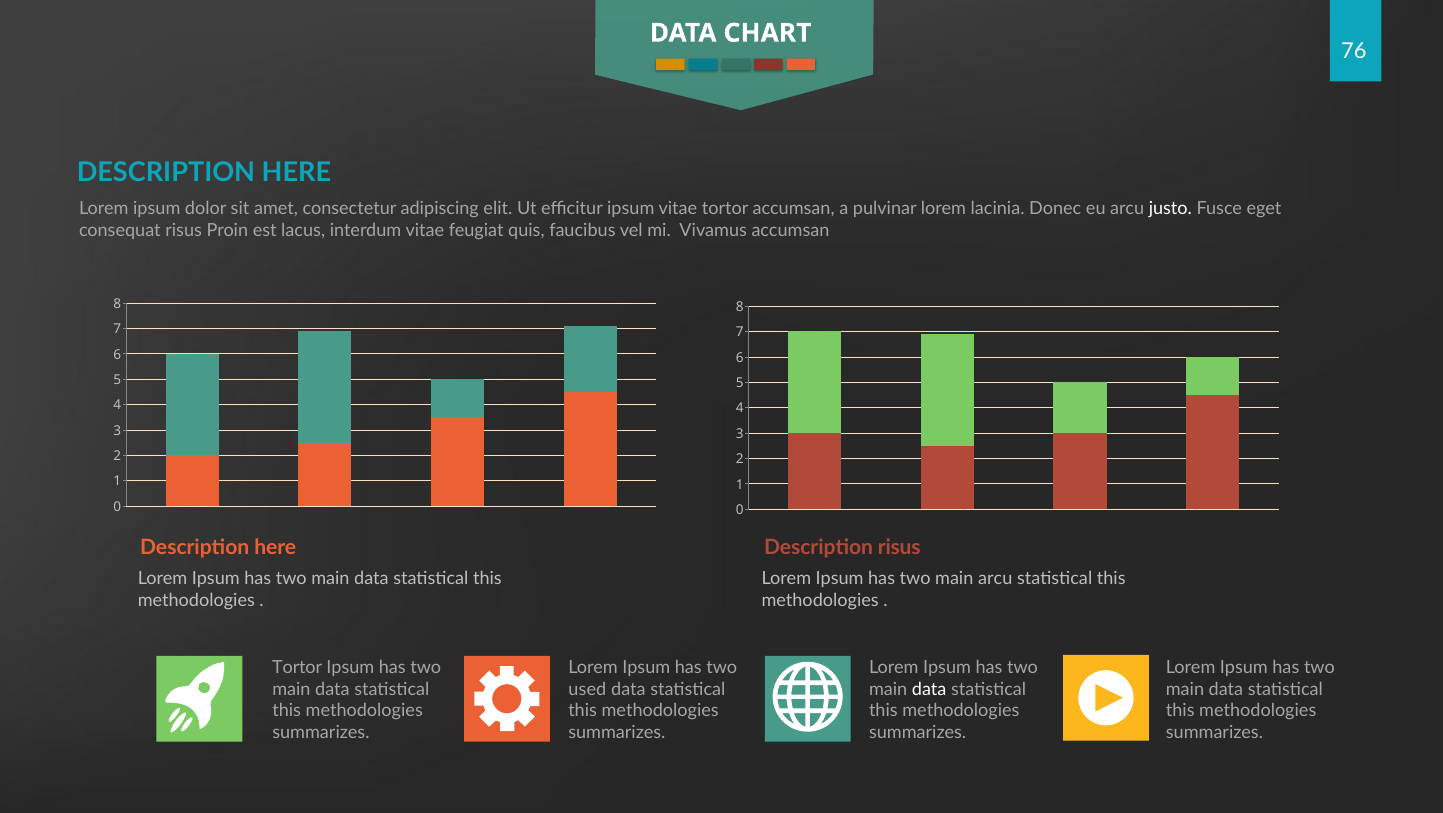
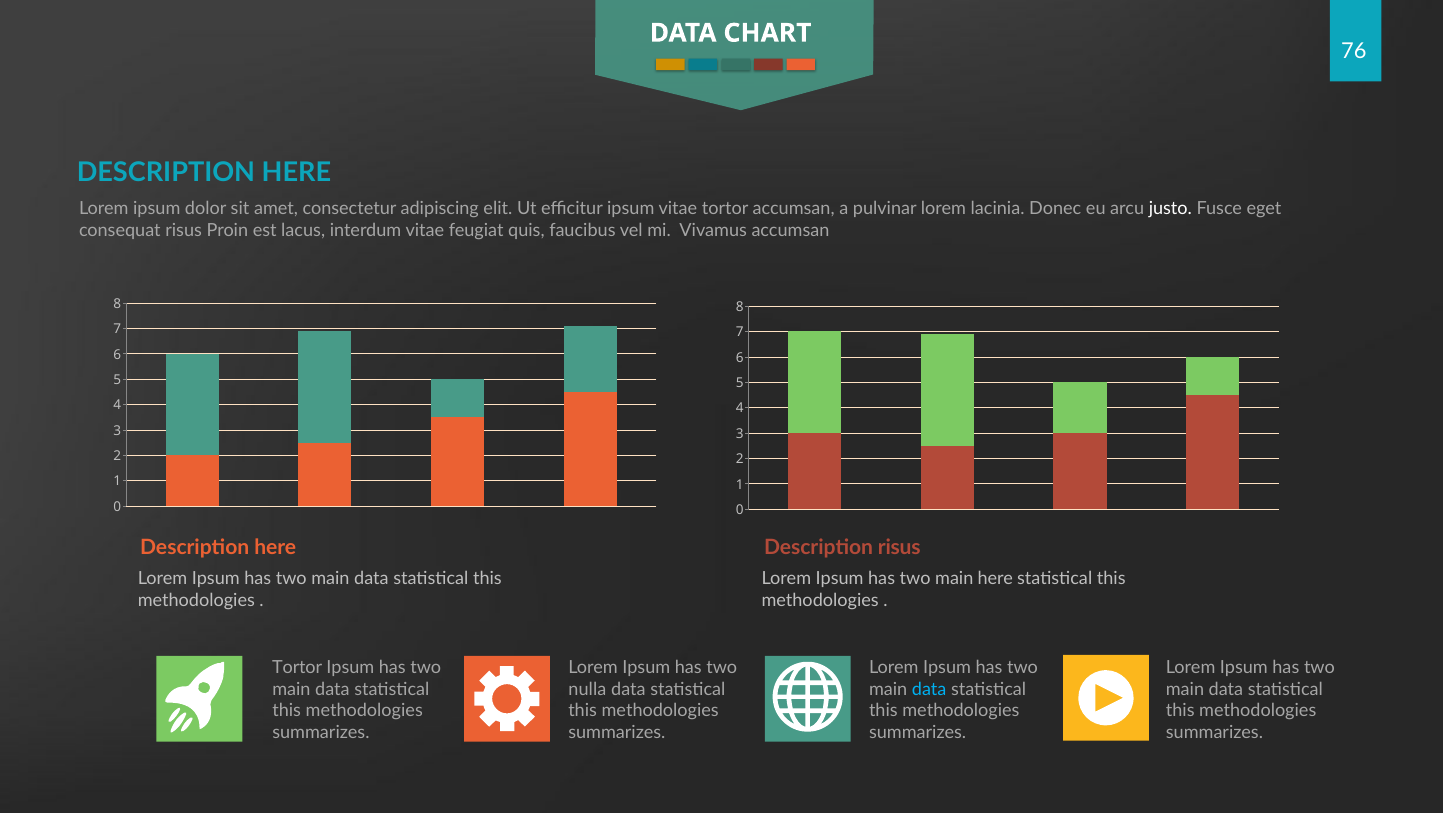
main arcu: arcu -> here
used: used -> nulla
data at (929, 690) colour: white -> light blue
